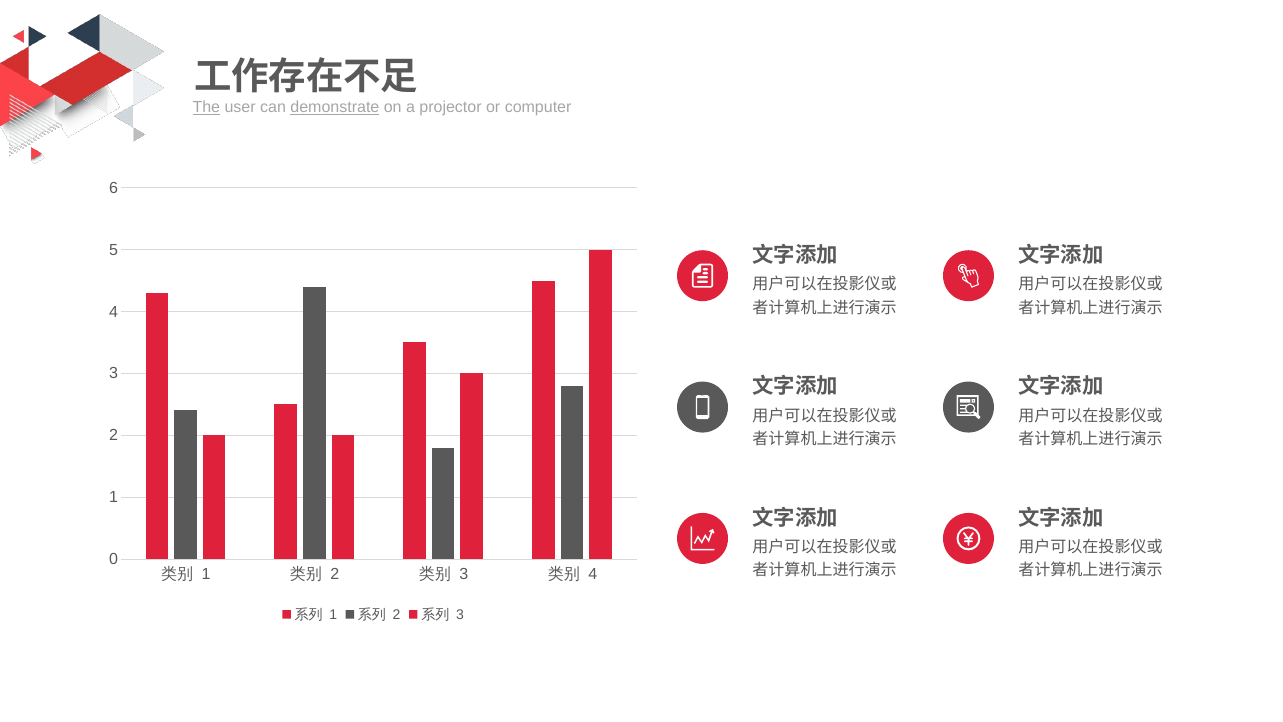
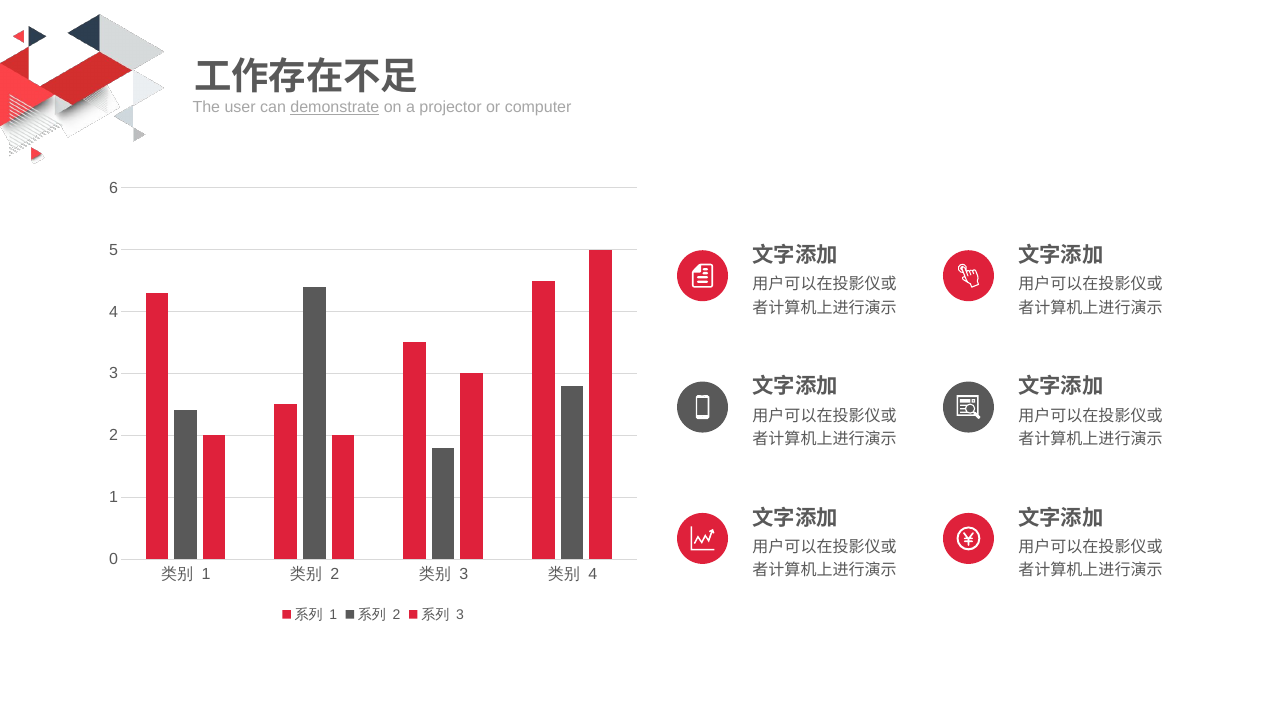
The underline: present -> none
